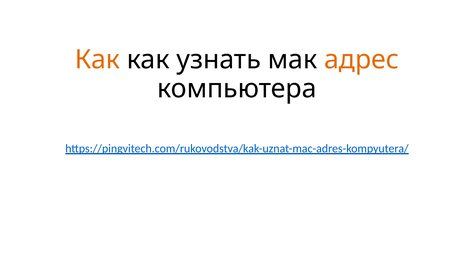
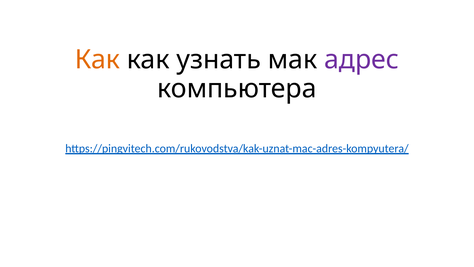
адрес colour: orange -> purple
